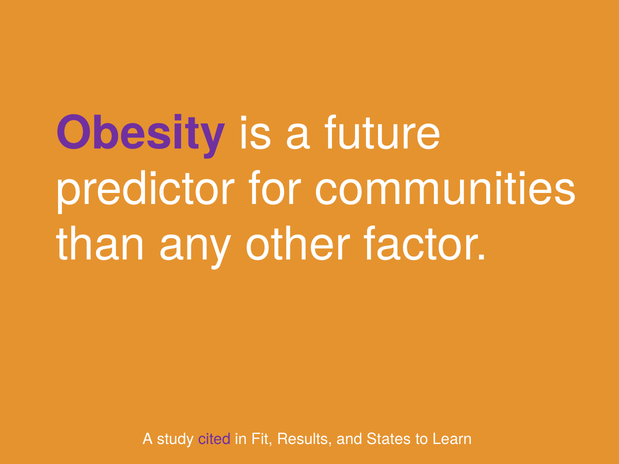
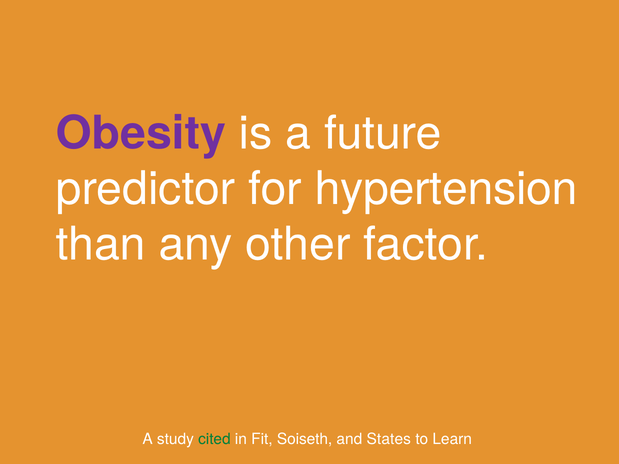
communities: communities -> hypertension
cited colour: purple -> green
Results: Results -> Soiseth
